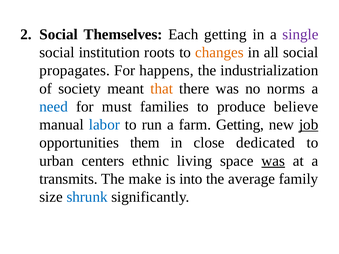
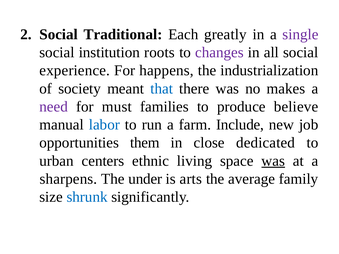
Themselves: Themselves -> Traditional
Each getting: getting -> greatly
changes colour: orange -> purple
propagates: propagates -> experience
that colour: orange -> blue
norms: norms -> makes
need colour: blue -> purple
farm Getting: Getting -> Include
job underline: present -> none
transmits: transmits -> sharpens
make: make -> under
into: into -> arts
